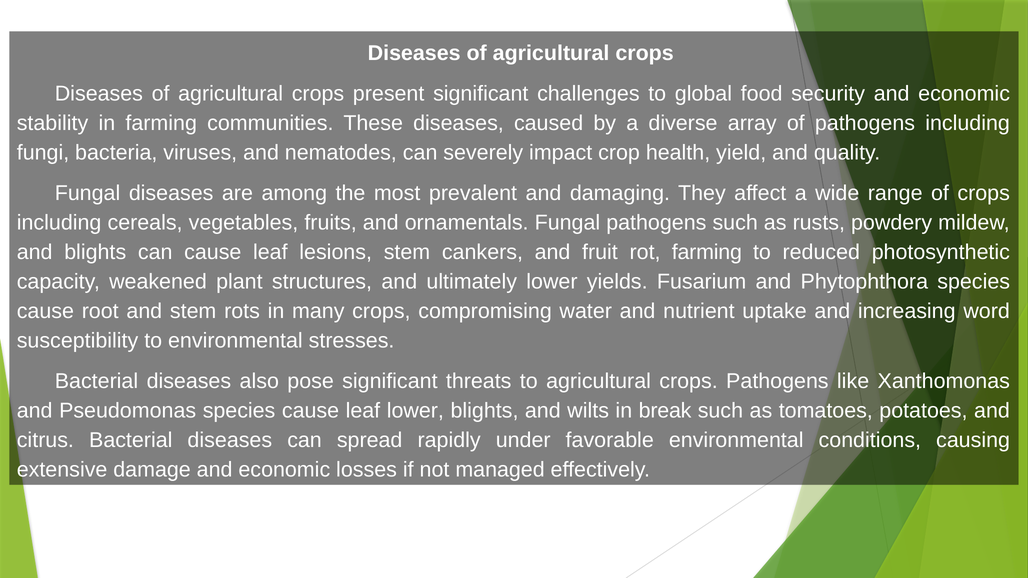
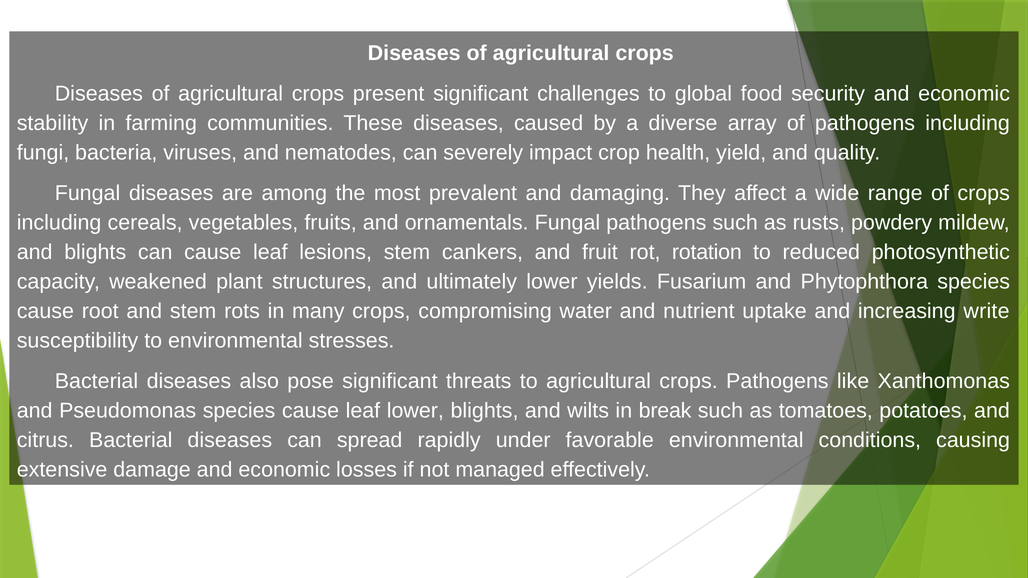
rot farming: farming -> rotation
word: word -> write
